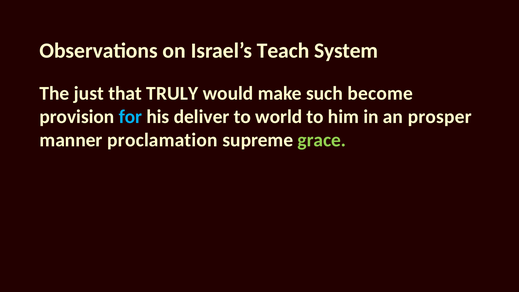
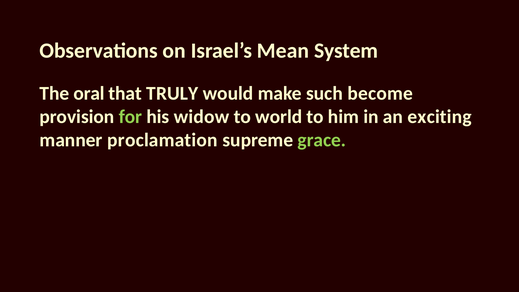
Teach: Teach -> Mean
just: just -> oral
for colour: light blue -> light green
deliver: deliver -> widow
prosper: prosper -> exciting
